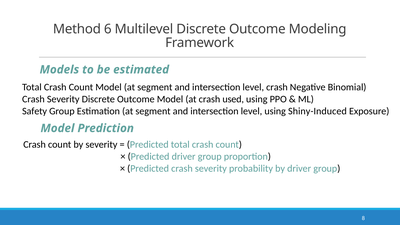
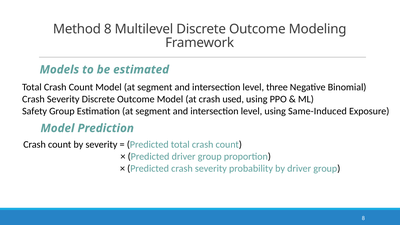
Method 6: 6 -> 8
level crash: crash -> three
Shiny-Induced: Shiny-Induced -> Same-Induced
